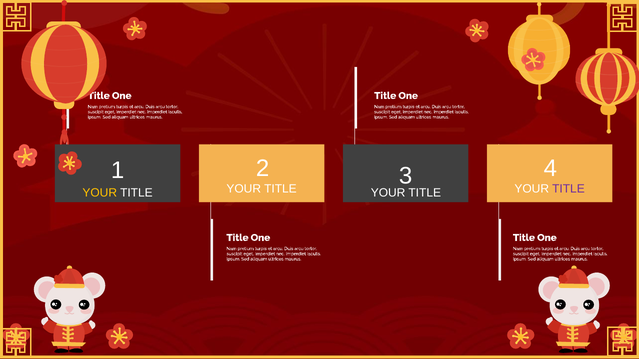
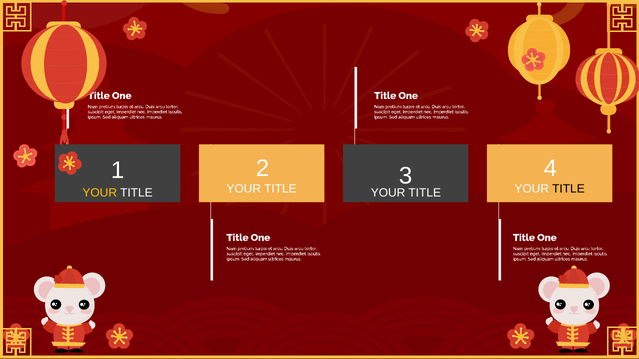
TITLE at (568, 189) colour: purple -> black
